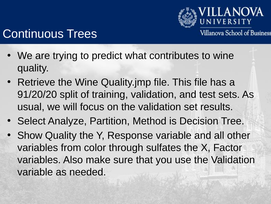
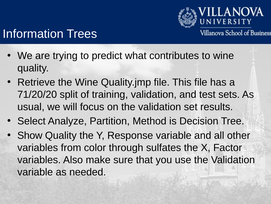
Continuous: Continuous -> Information
91/20/20: 91/20/20 -> 71/20/20
